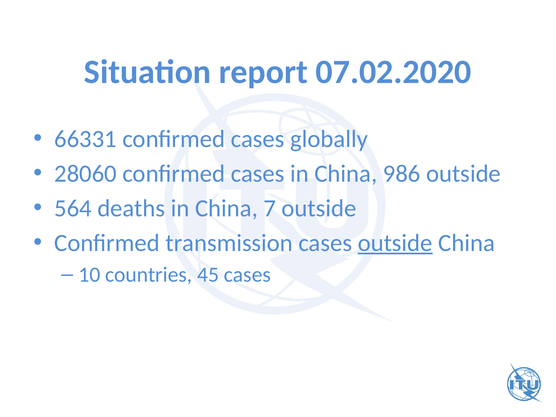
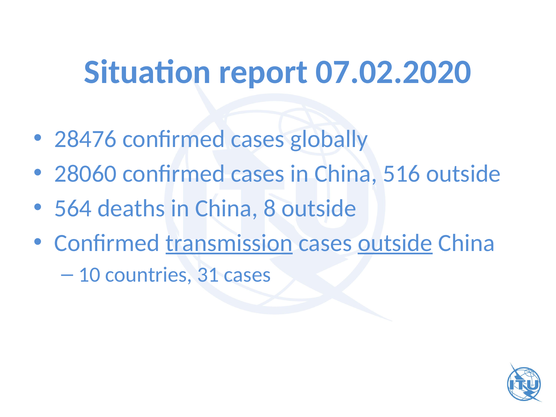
66331: 66331 -> 28476
986: 986 -> 516
7: 7 -> 8
transmission underline: none -> present
45: 45 -> 31
